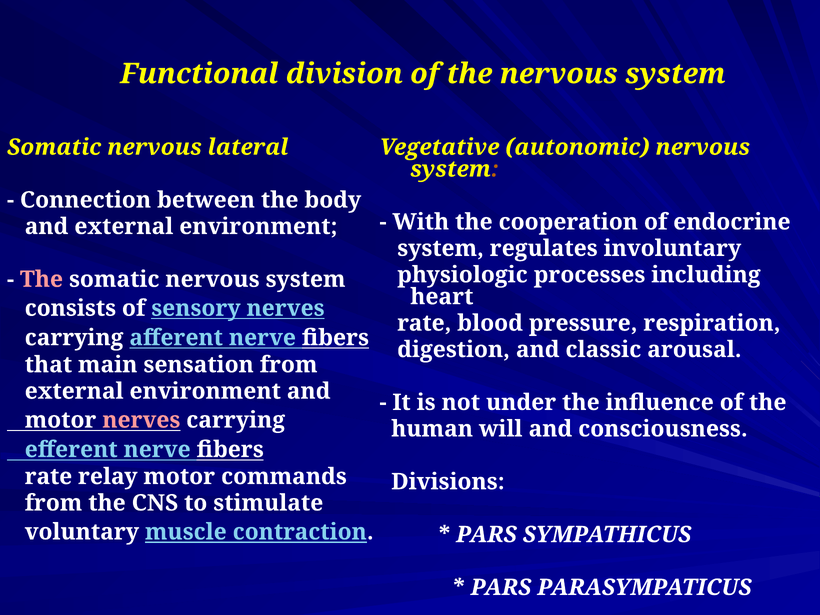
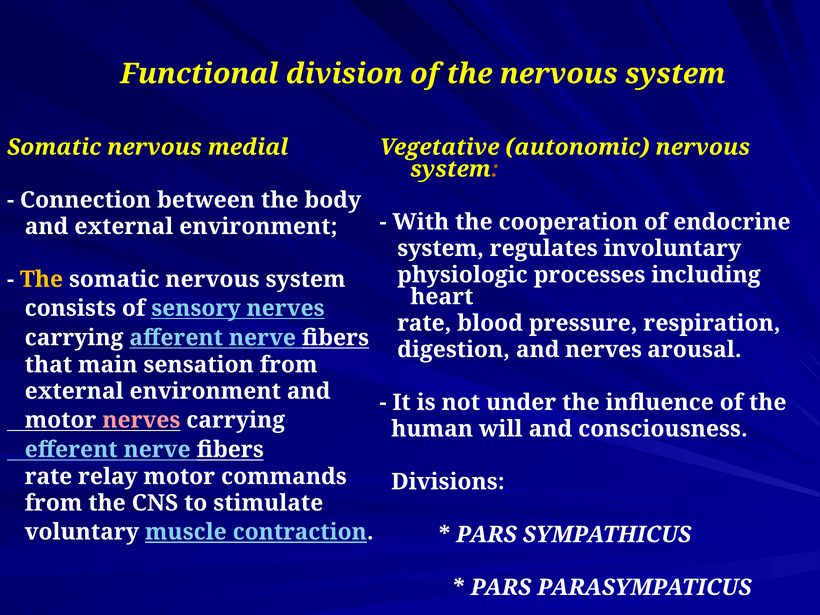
lateral: lateral -> medial
The at (41, 279) colour: pink -> yellow
and classic: classic -> nerves
